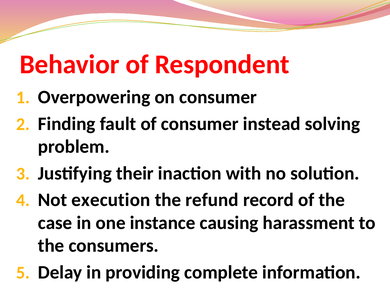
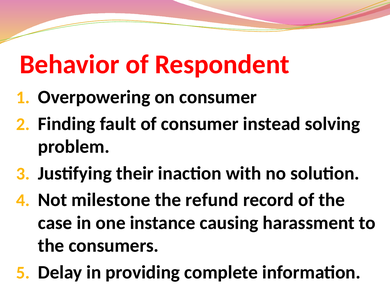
execution: execution -> milestone
